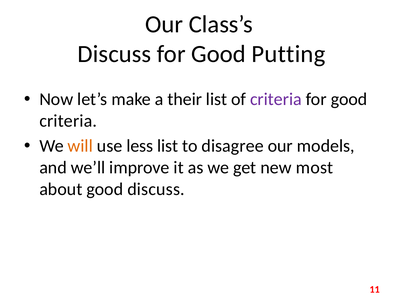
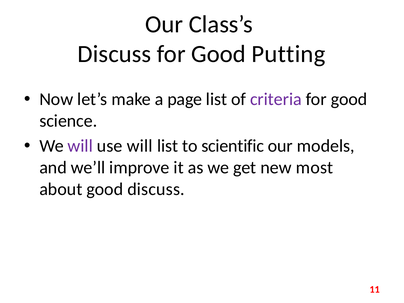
their: their -> page
criteria at (68, 121): criteria -> science
will at (80, 146) colour: orange -> purple
use less: less -> will
disagree: disagree -> scientific
